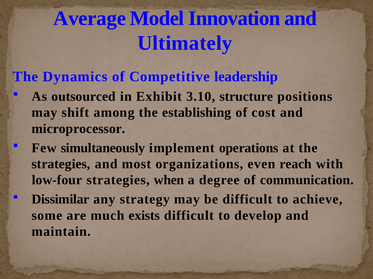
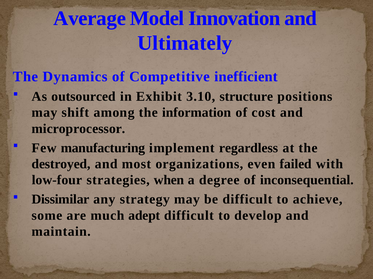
leadership: leadership -> inefficient
establishing: establishing -> information
simultaneously: simultaneously -> manufacturing
operations: operations -> regardless
strategies at (61, 164): strategies -> destroyed
reach: reach -> failed
communication: communication -> inconsequential
exists: exists -> adept
